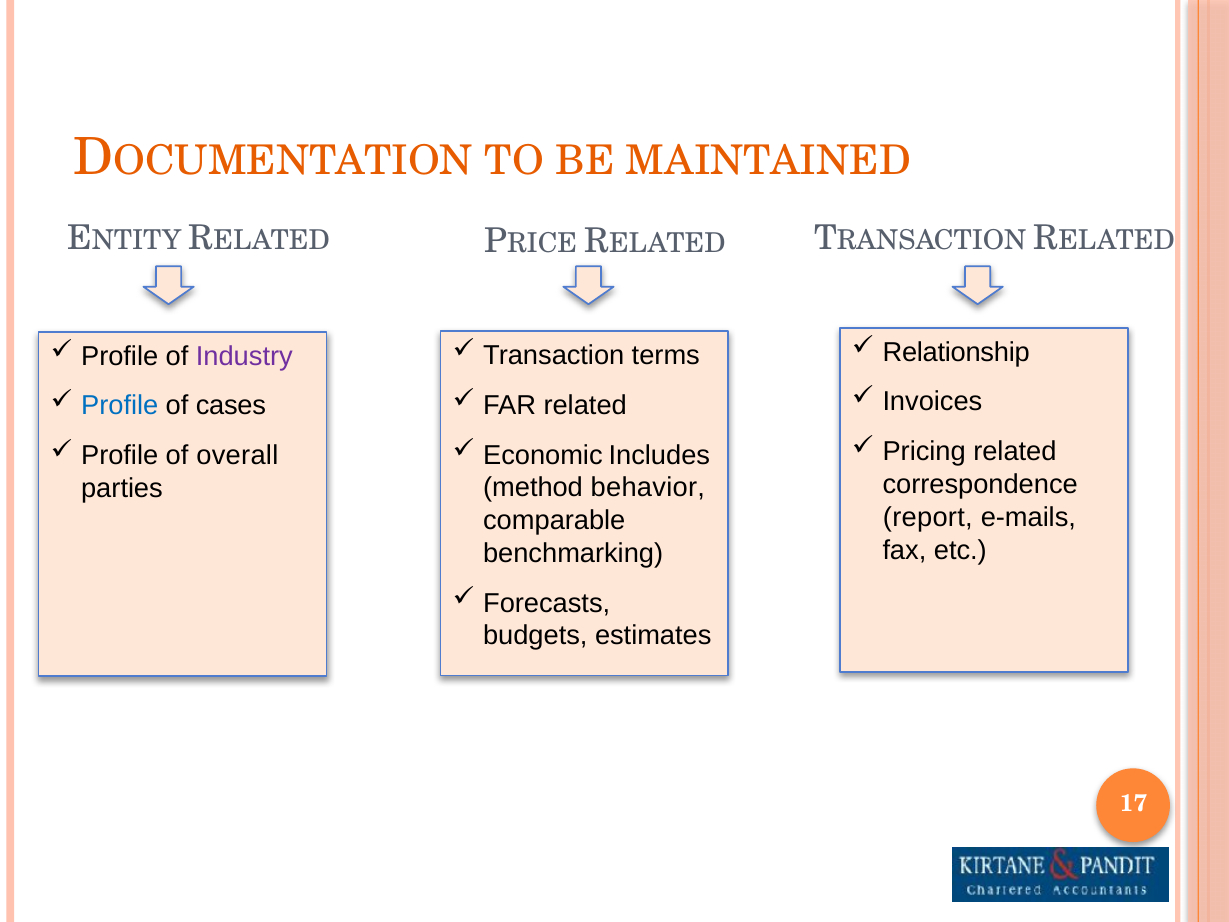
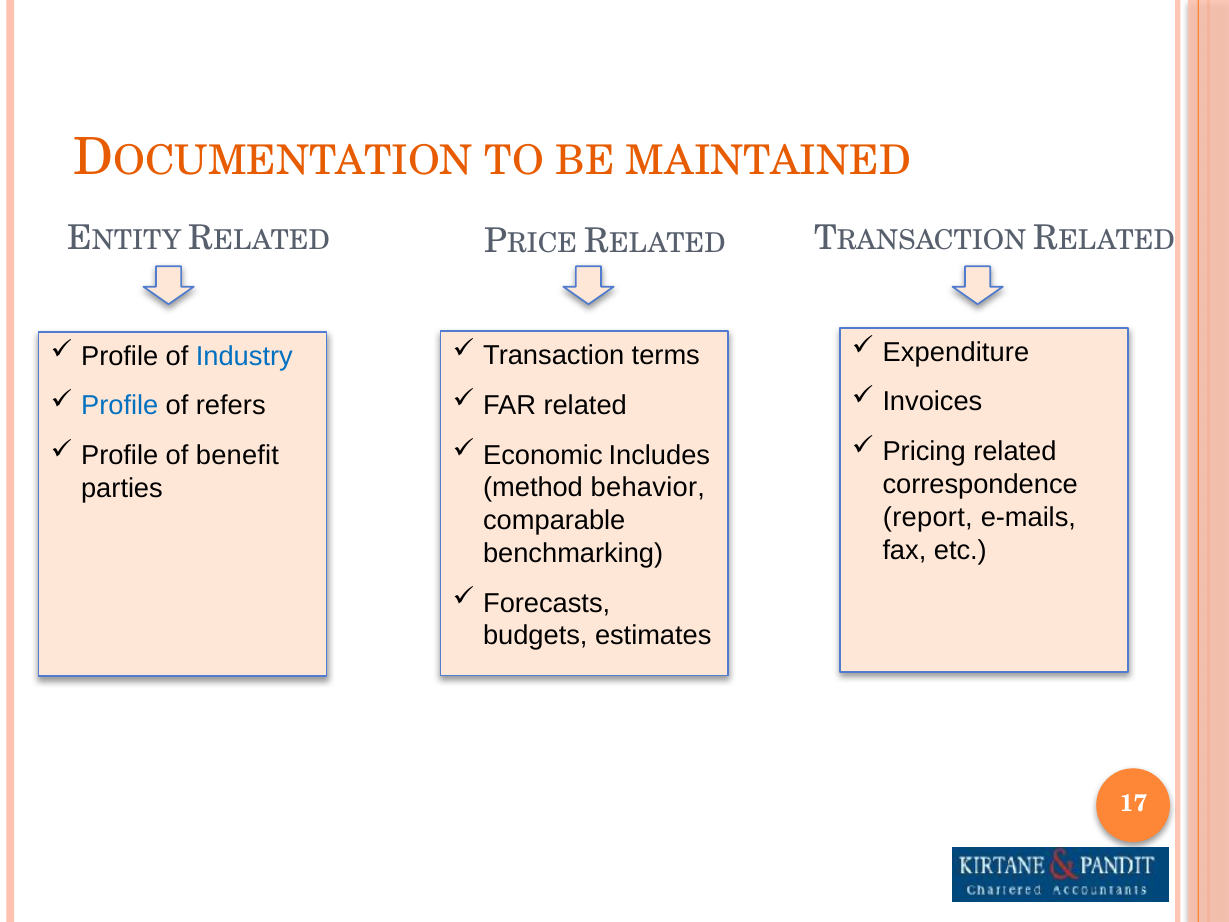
Relationship: Relationship -> Expenditure
Industry colour: purple -> blue
cases: cases -> refers
overall: overall -> benefit
